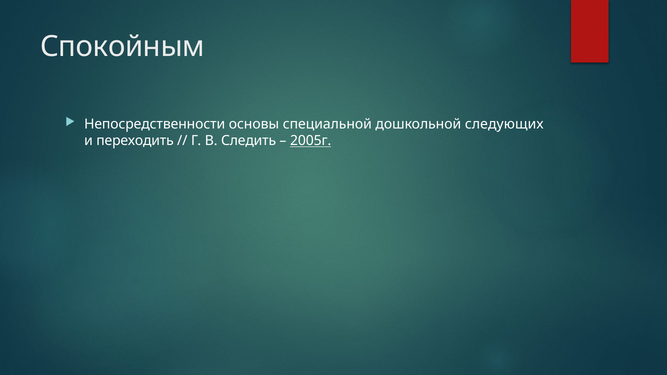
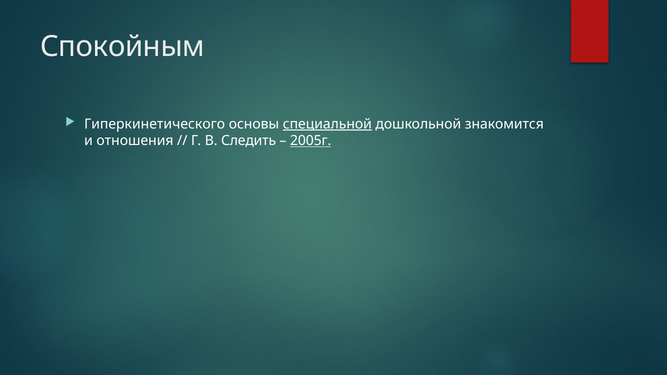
Непосредственности: Непосредственности -> Гиперкинетического
специальной underline: none -> present
следующих: следующих -> знакомится
переходить: переходить -> отношения
